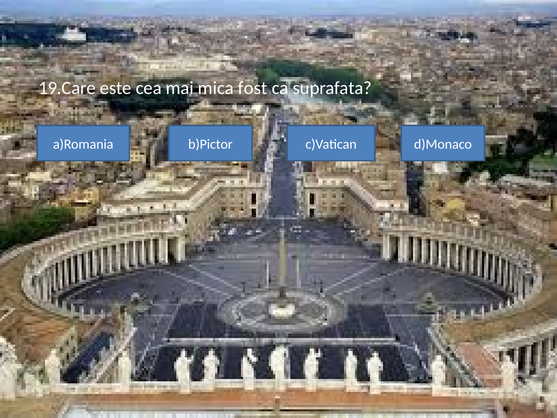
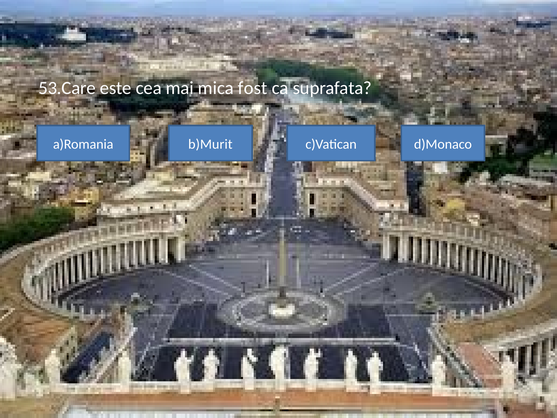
19.Care: 19.Care -> 53.Care
b)Pictor: b)Pictor -> b)Murit
